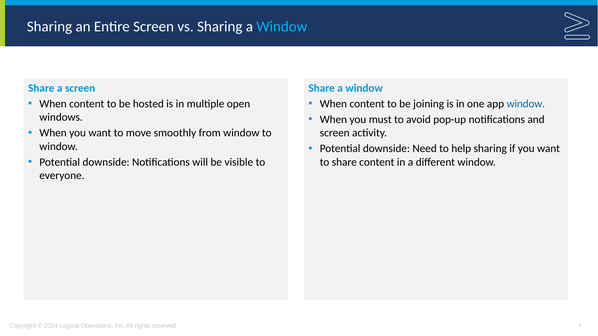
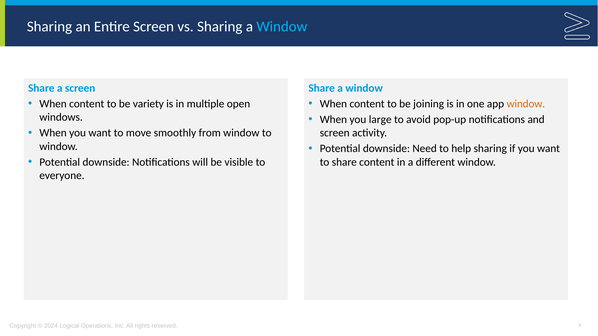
hosted: hosted -> variety
window at (526, 104) colour: blue -> orange
must: must -> large
